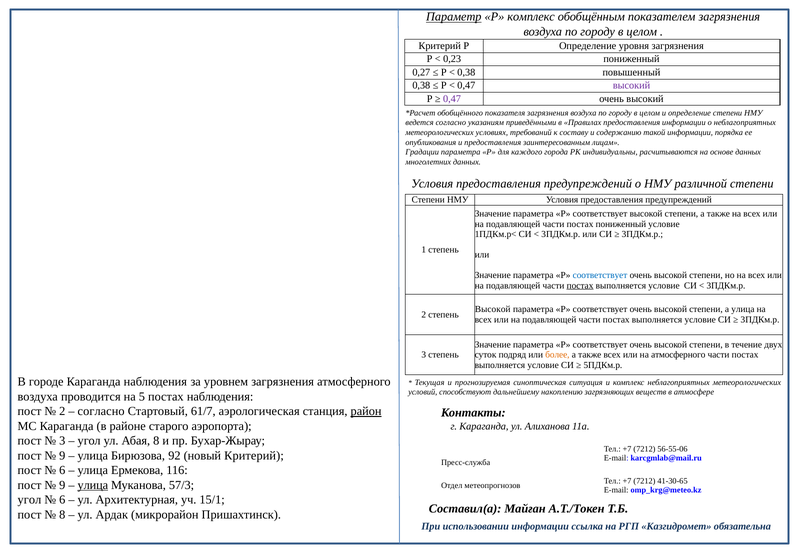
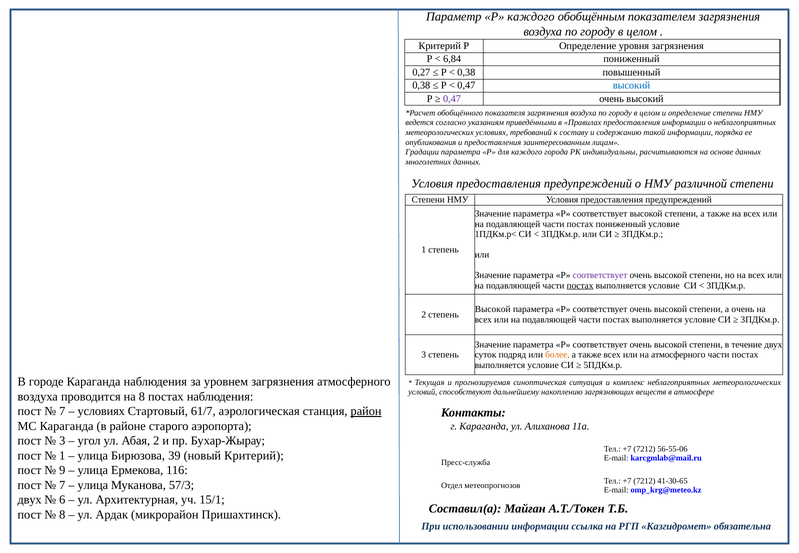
Параметр underline: present -> none
Р комплекс: комплекс -> каждого
0,23: 0,23 -> 6,84
высокий at (632, 85) colour: purple -> blue
соответствует at (600, 275) colour: blue -> purple
а улица: улица -> очень
на 5: 5 -> 8
2 at (62, 411): 2 -> 7
согласно at (101, 411): согласно -> условиях
Абая 8: 8 -> 2
9 at (62, 456): 9 -> 1
92: 92 -> 39
6 at (62, 470): 6 -> 9
9 at (62, 485): 9 -> 7
улица at (93, 485) underline: present -> none
угол at (29, 500): угол -> двух
